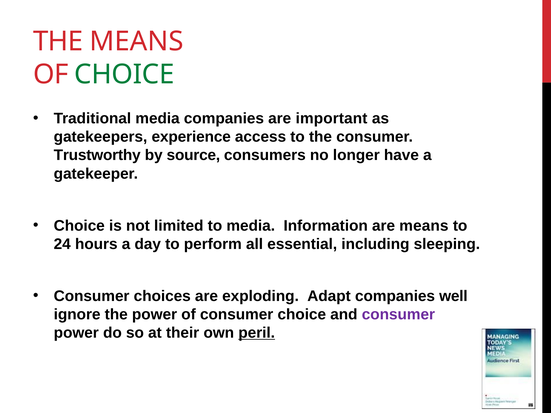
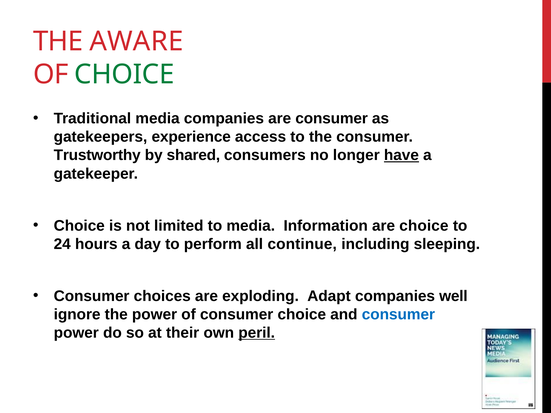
THE MEANS: MEANS -> AWARE
are important: important -> consumer
source: source -> shared
have underline: none -> present
are means: means -> choice
essential: essential -> continue
consumer at (398, 315) colour: purple -> blue
